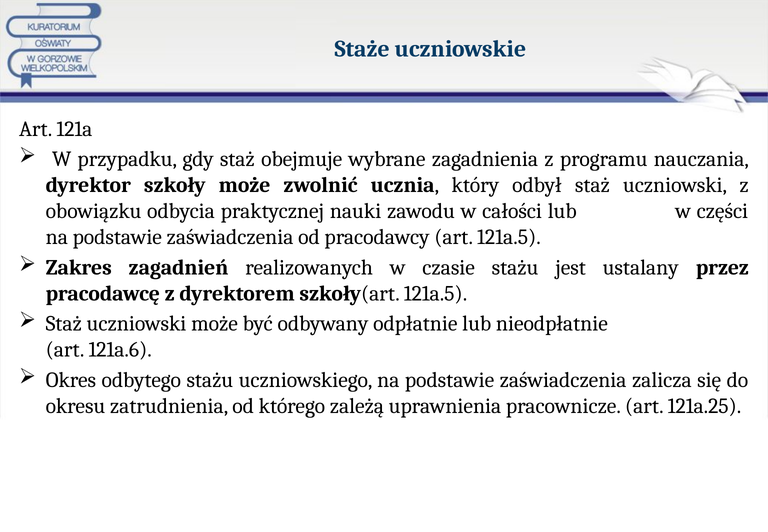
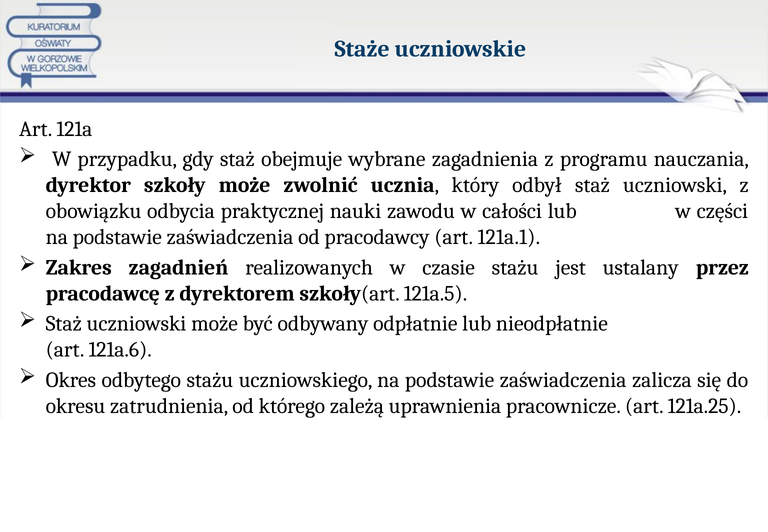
art 121a.5: 121a.5 -> 121a.1
